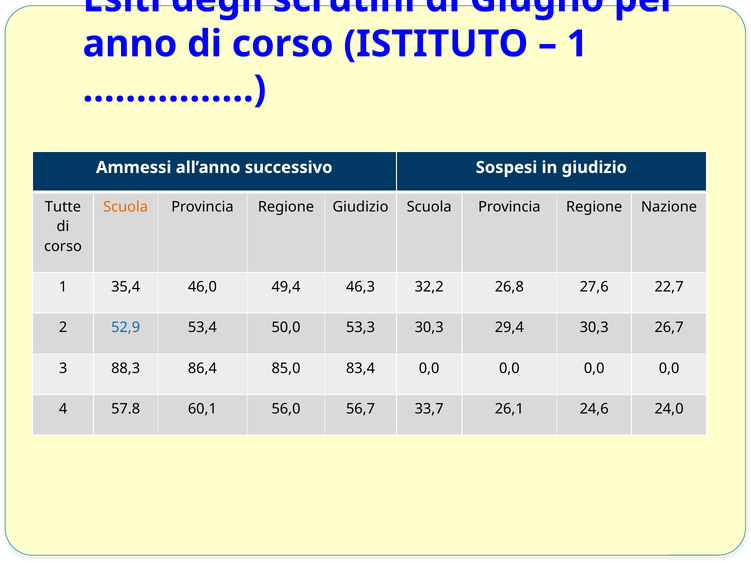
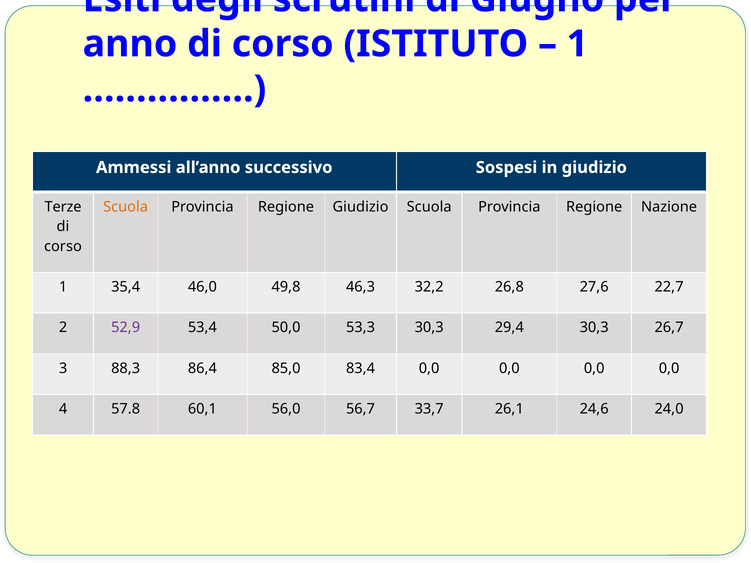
Tutte: Tutte -> Terze
49,4: 49,4 -> 49,8
52,9 colour: blue -> purple
